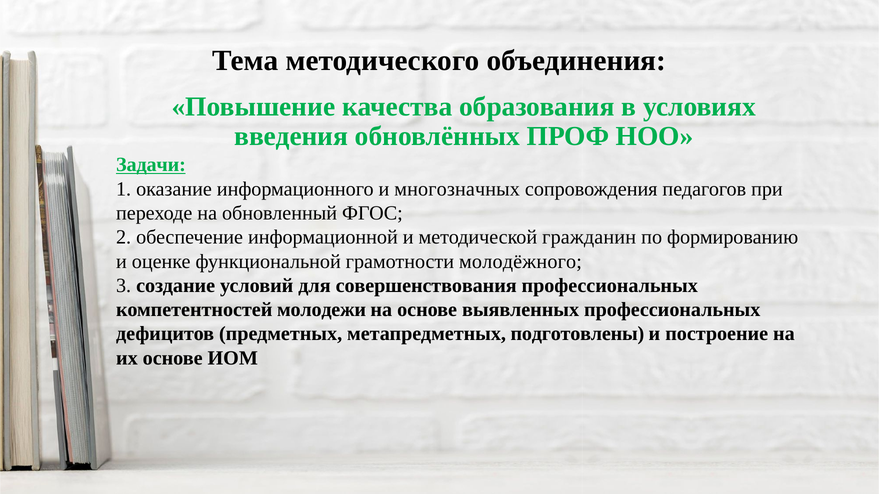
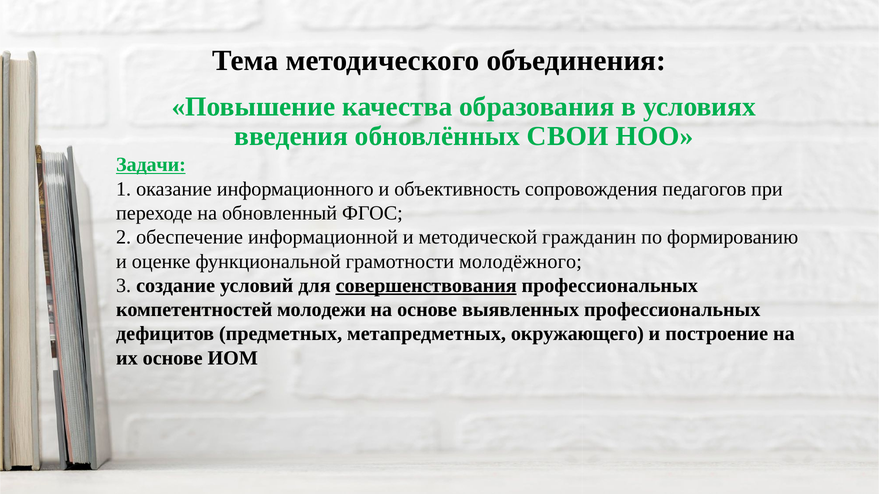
ПРОФ: ПРОФ -> СВОИ
многозначных: многозначных -> объективность
совершенствования underline: none -> present
подготовлены: подготовлены -> окружающего
